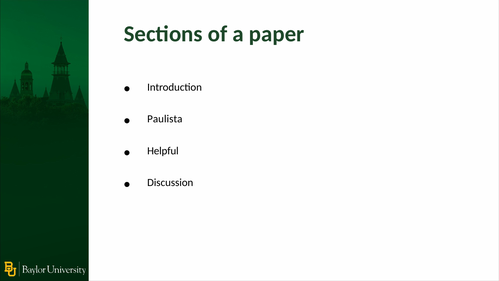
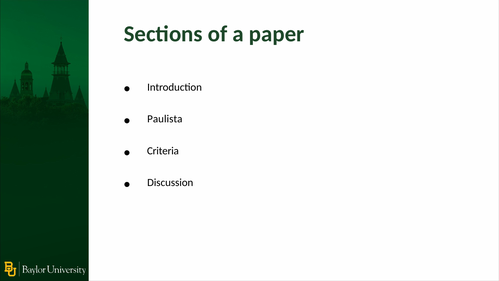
Helpful: Helpful -> Criteria
